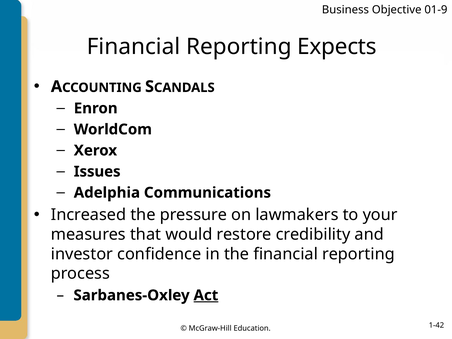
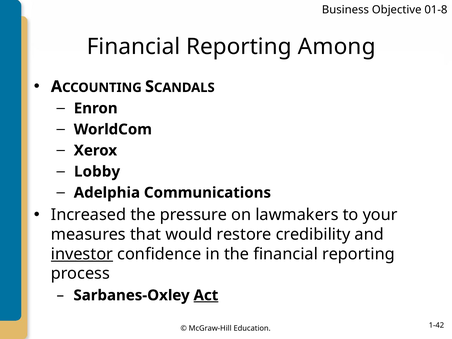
01-9: 01-9 -> 01-8
Expects: Expects -> Among
Issues: Issues -> Lobby
investor underline: none -> present
